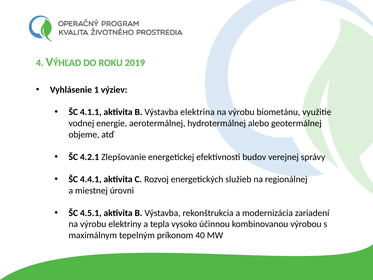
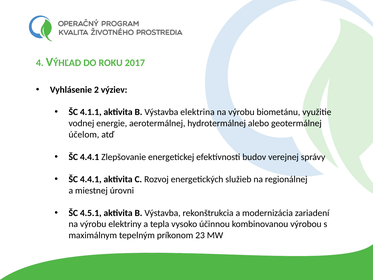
2019: 2019 -> 2017
1: 1 -> 2
objeme: objeme -> účelom
4.2.1 at (90, 157): 4.2.1 -> 4.4.1
40: 40 -> 23
